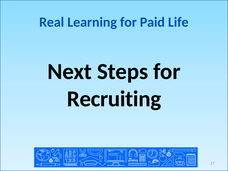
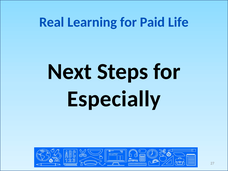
Recruiting: Recruiting -> Especially
